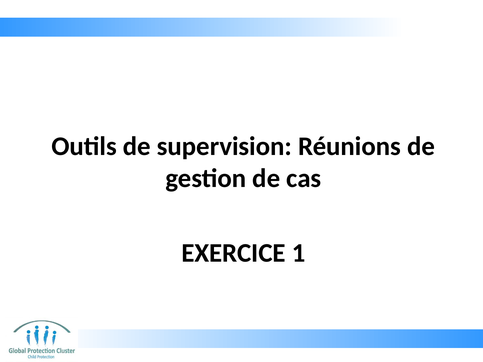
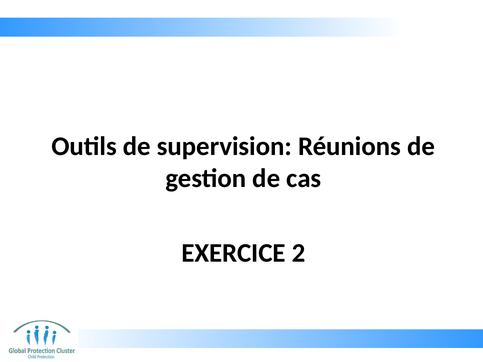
1: 1 -> 2
